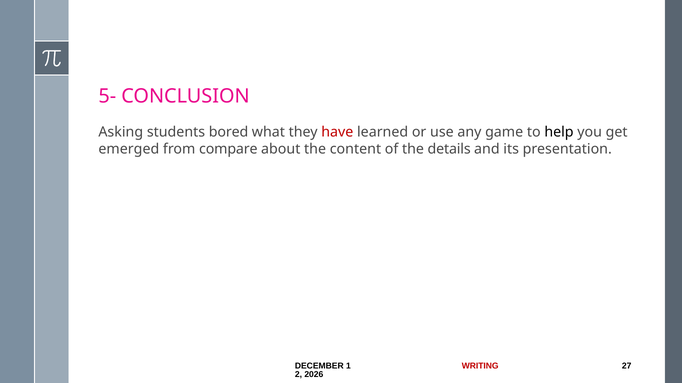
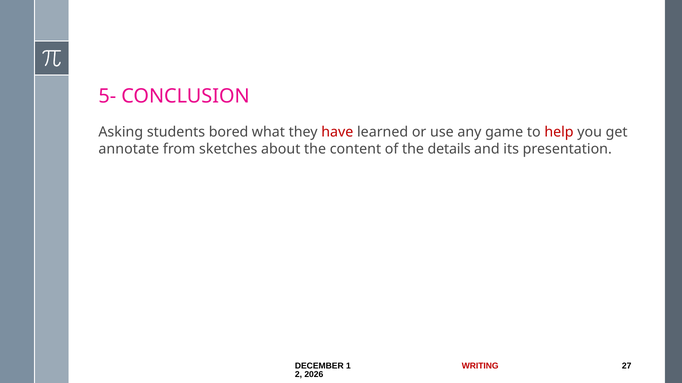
help colour: black -> red
emerged: emerged -> annotate
compare: compare -> sketches
